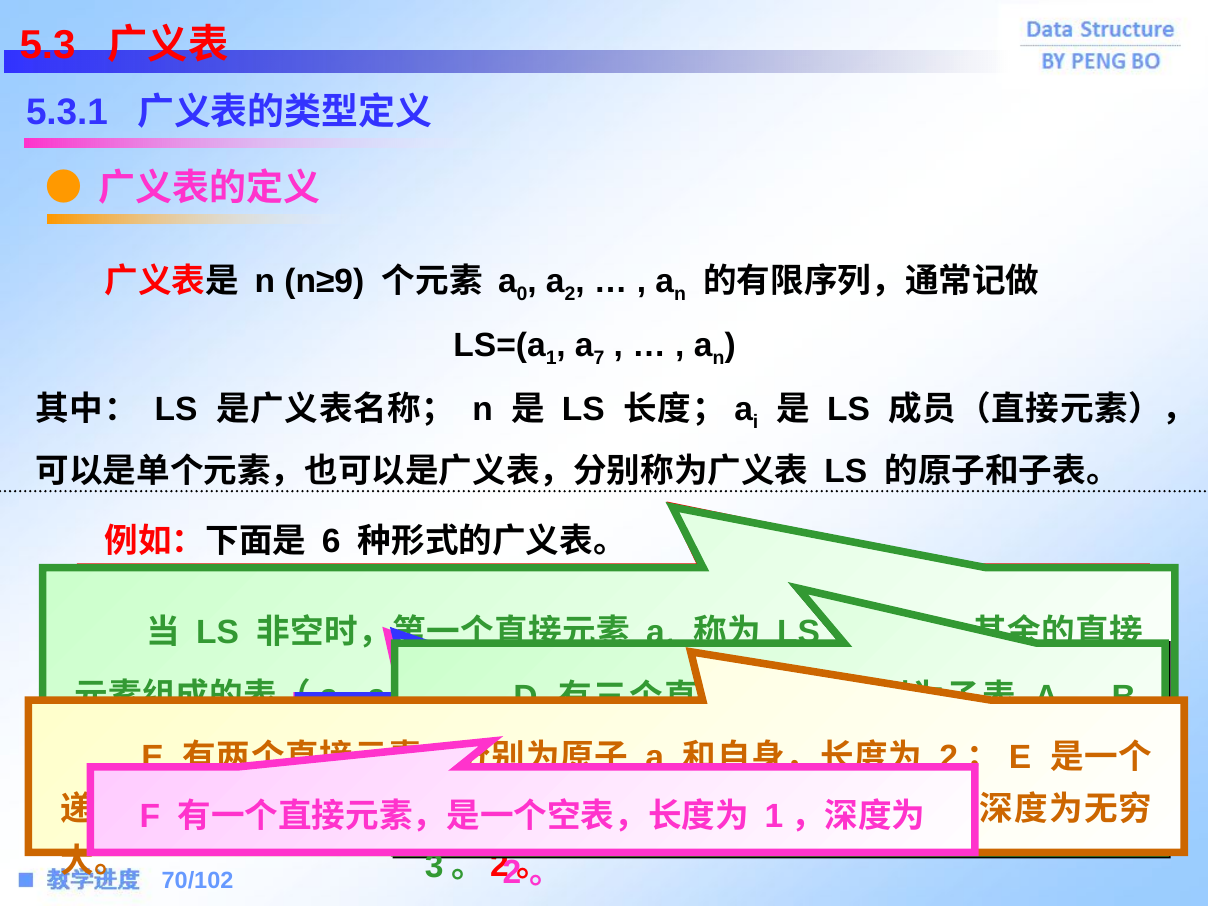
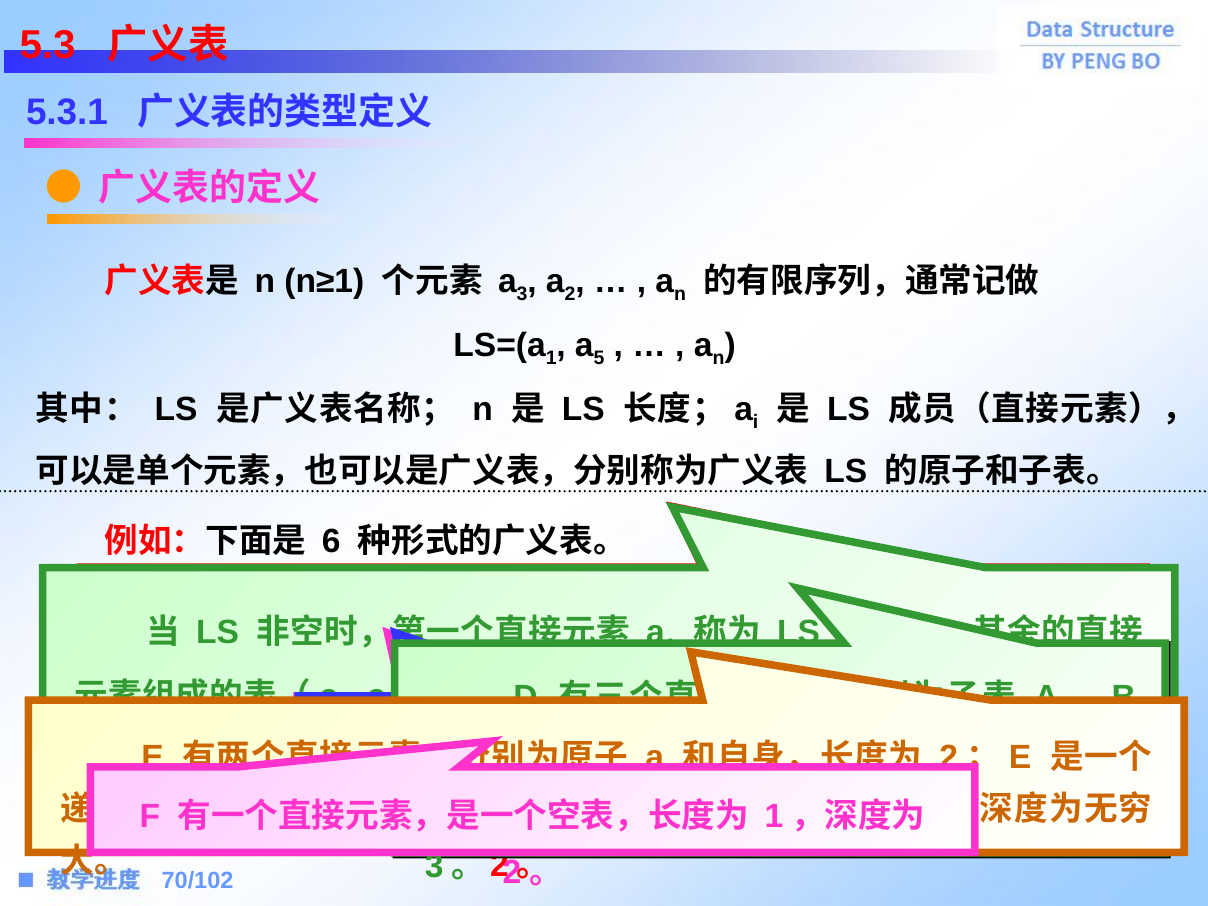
n≥9: n≥9 -> n≥1
0 at (522, 294): 0 -> 3
a 7: 7 -> 5
